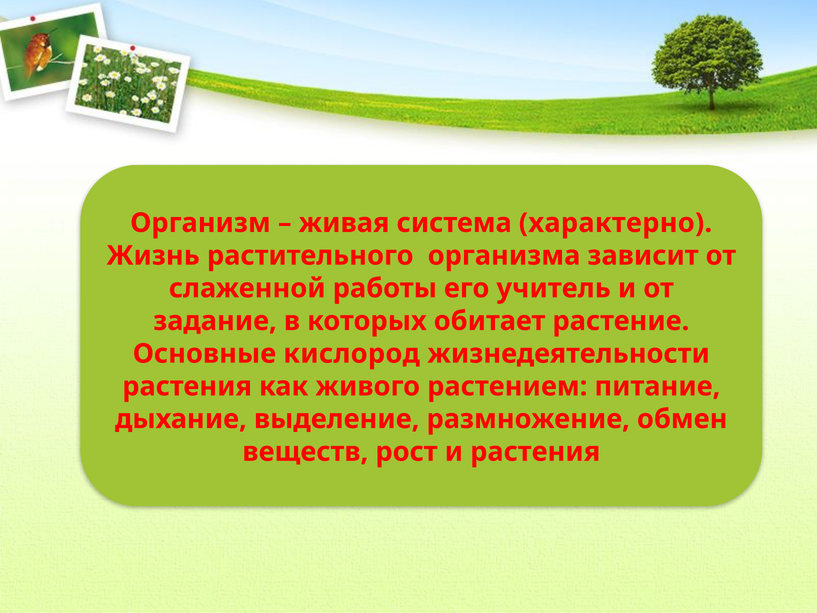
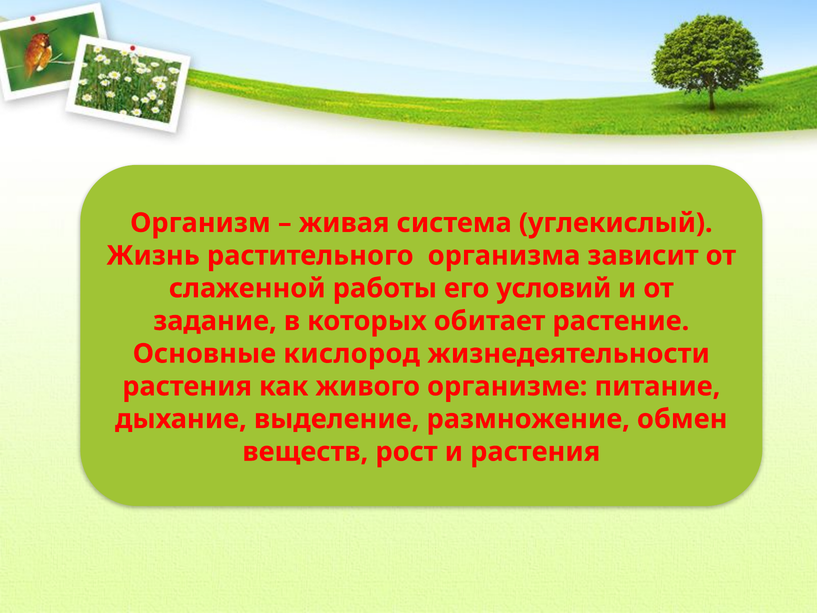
характерно: характерно -> углекислый
учитель: учитель -> условий
растением: растением -> организме
